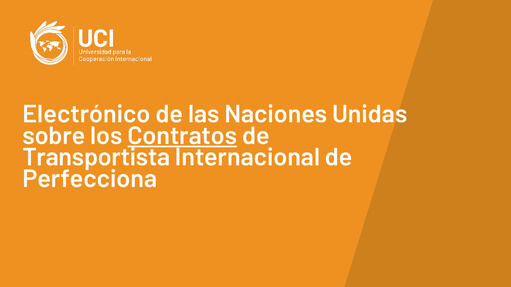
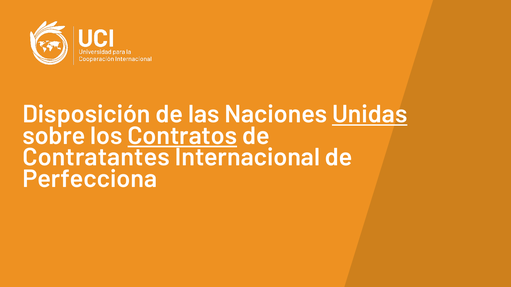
Electrónico: Electrónico -> Disposición
Unidas underline: none -> present
Transportista: Transportista -> Contratantes
